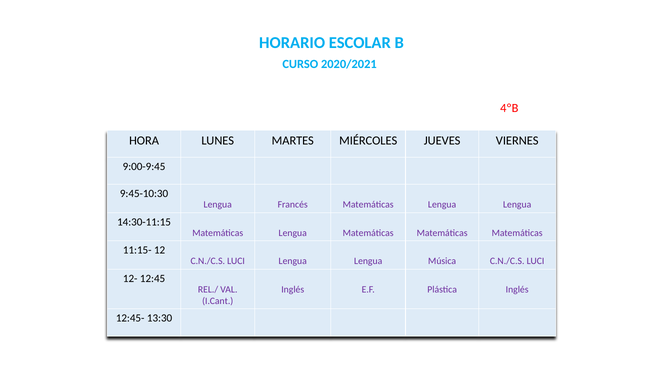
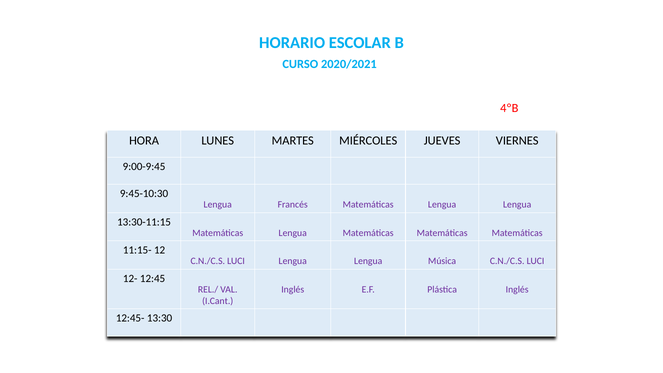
14:30-11:15: 14:30-11:15 -> 13:30-11:15
